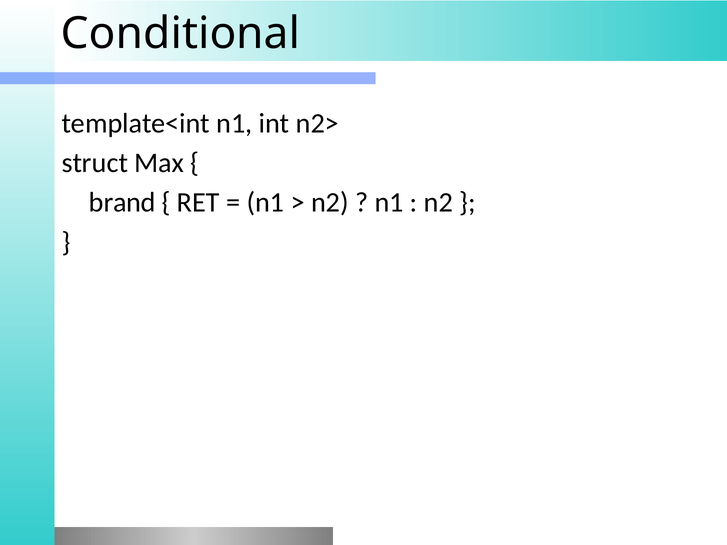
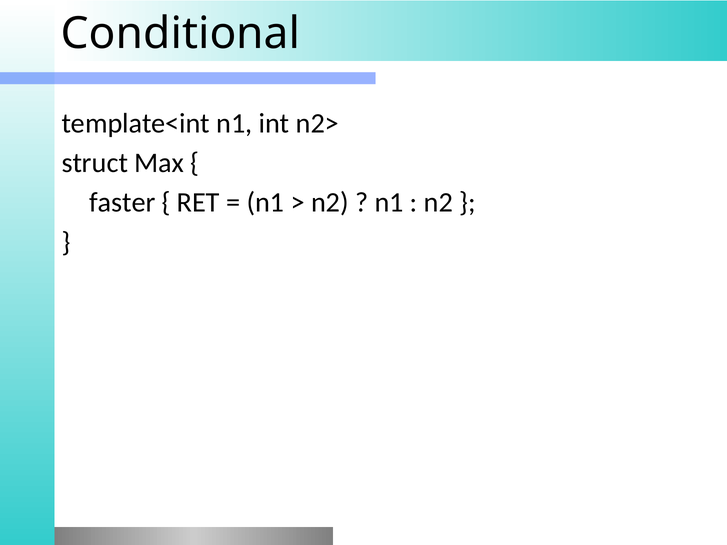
brand: brand -> faster
